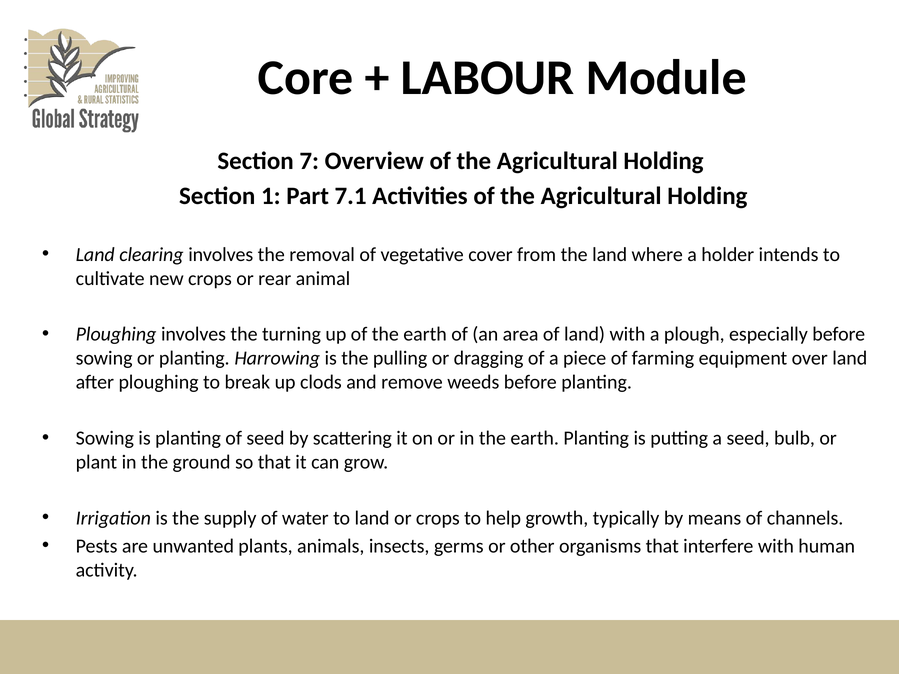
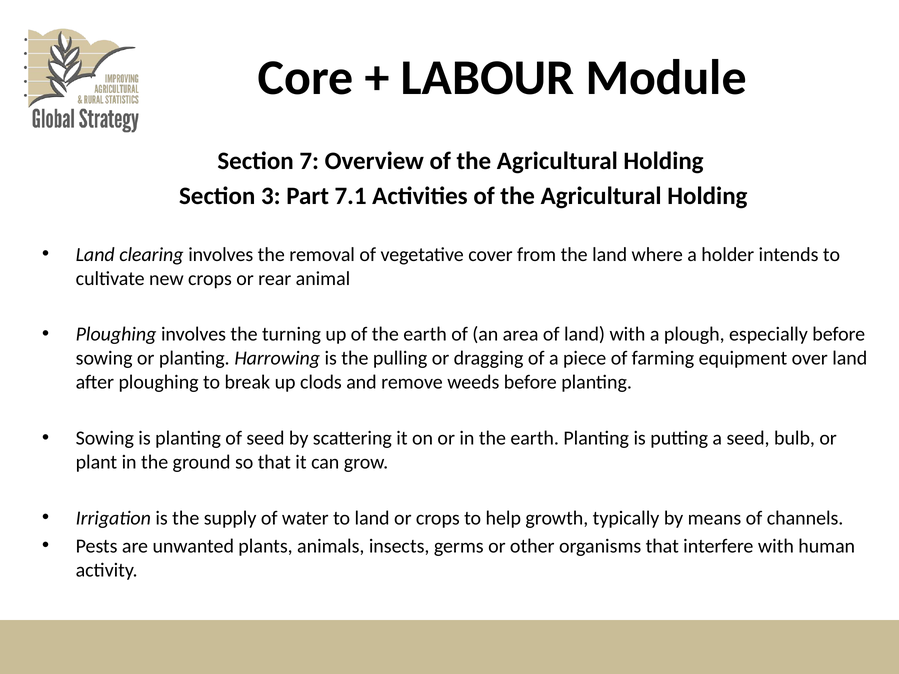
1: 1 -> 3
